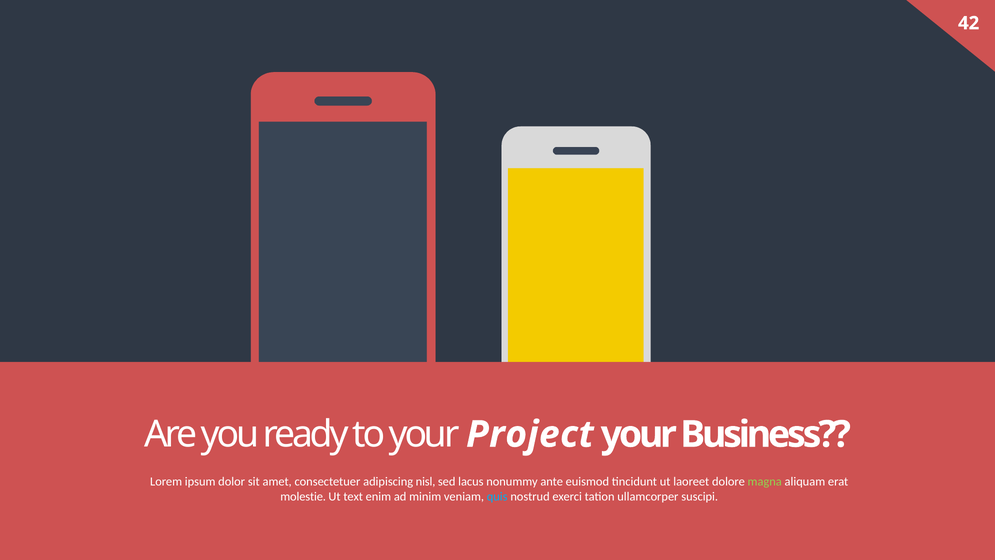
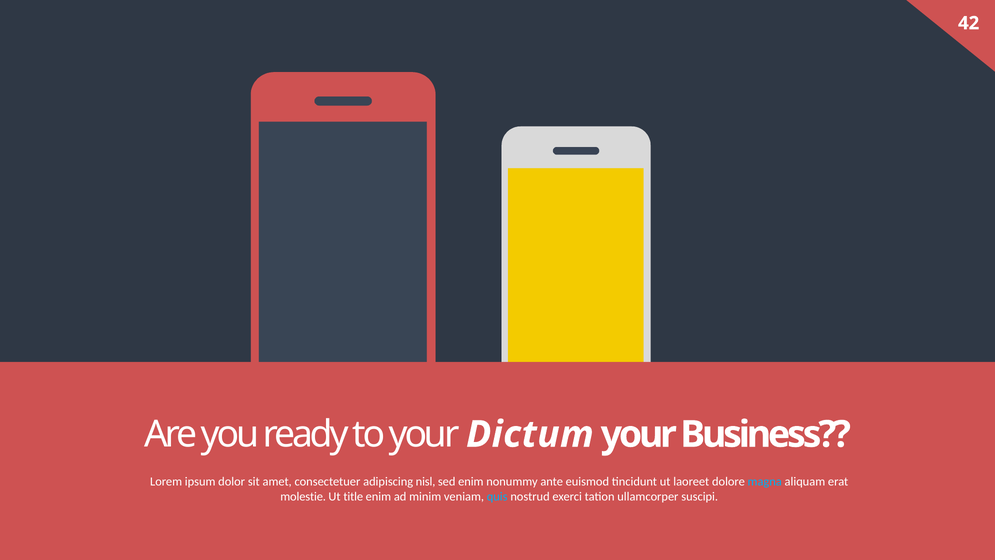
Project: Project -> Dictum
sed lacus: lacus -> enim
magna colour: light green -> light blue
text: text -> title
